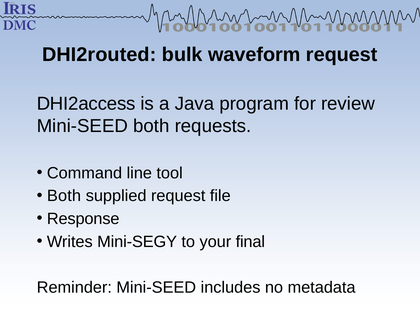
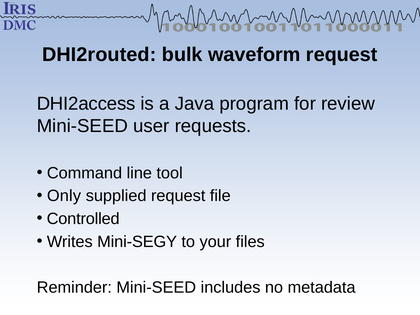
Mini-SEED both: both -> user
Both at (64, 196): Both -> Only
Response: Response -> Controlled
final: final -> files
